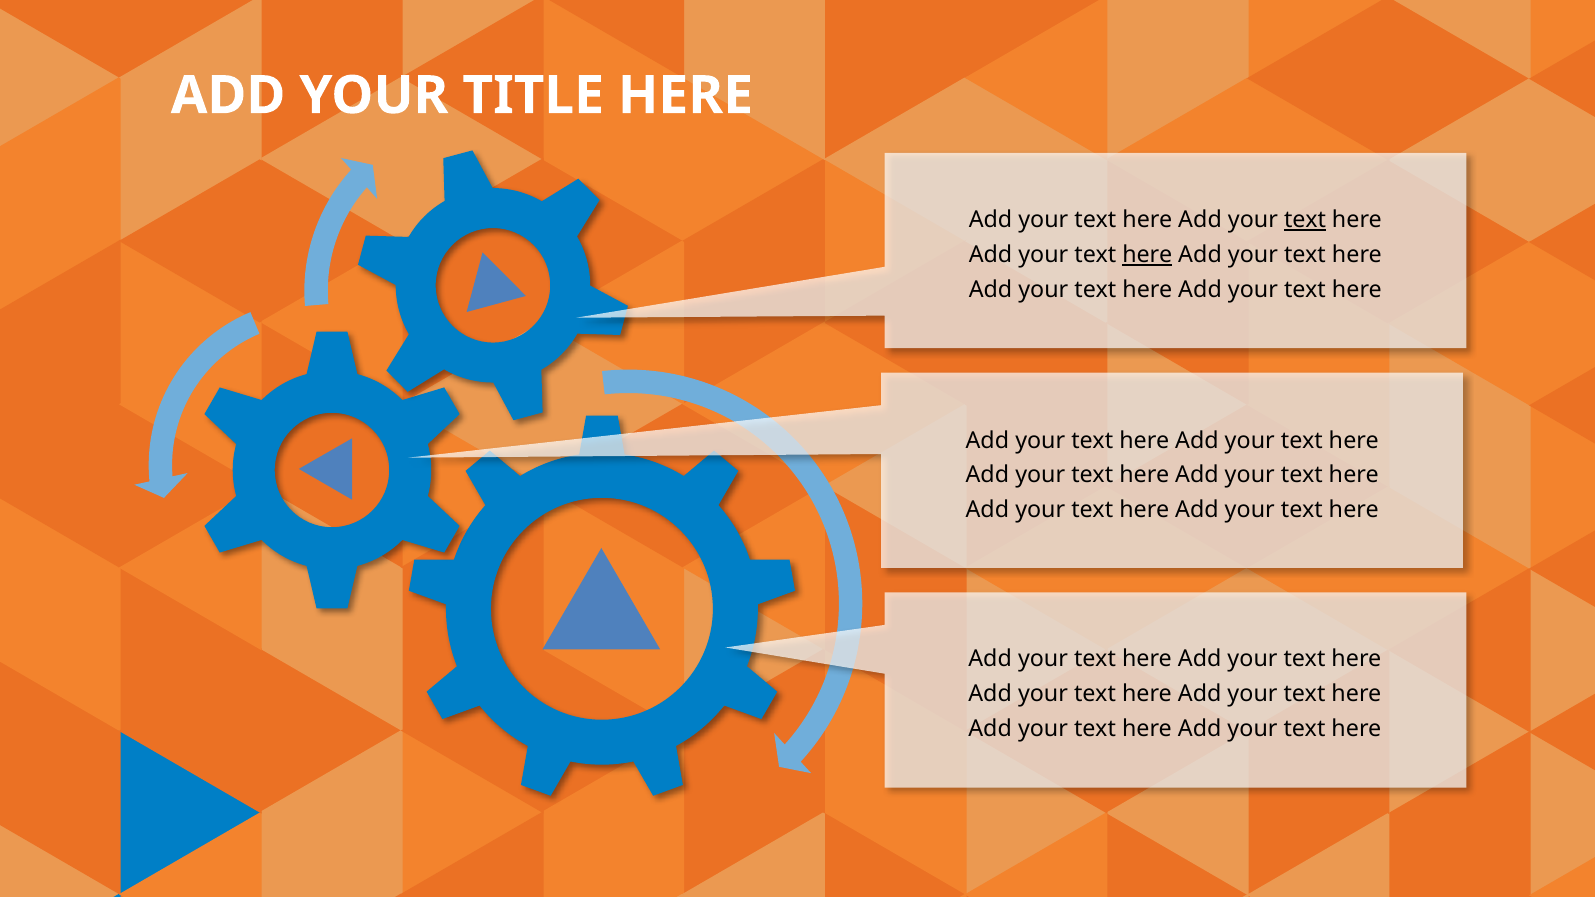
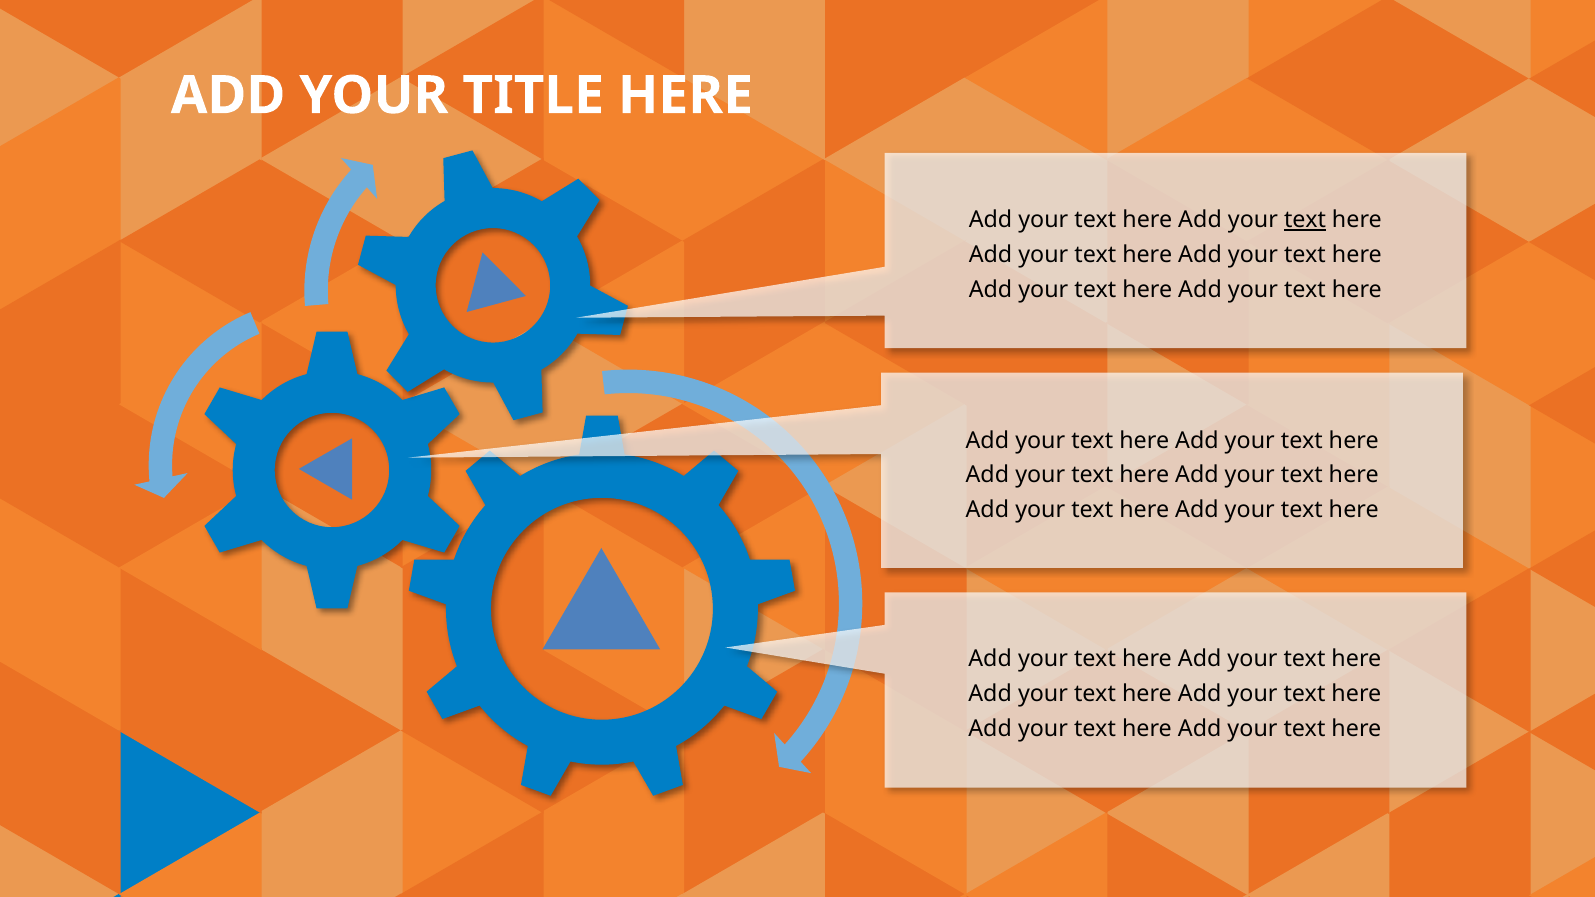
here at (1147, 255) underline: present -> none
